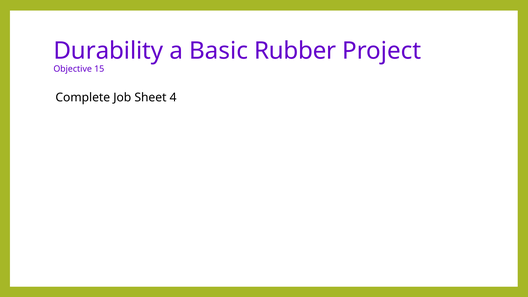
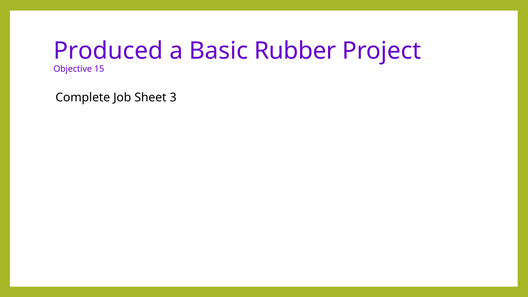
Durability: Durability -> Produced
4: 4 -> 3
